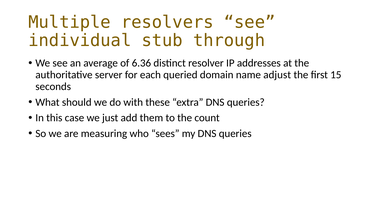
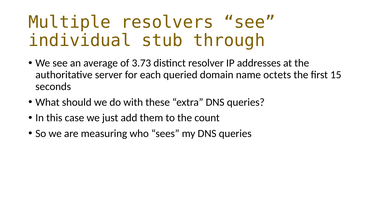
6.36: 6.36 -> 3.73
adjust: adjust -> octets
